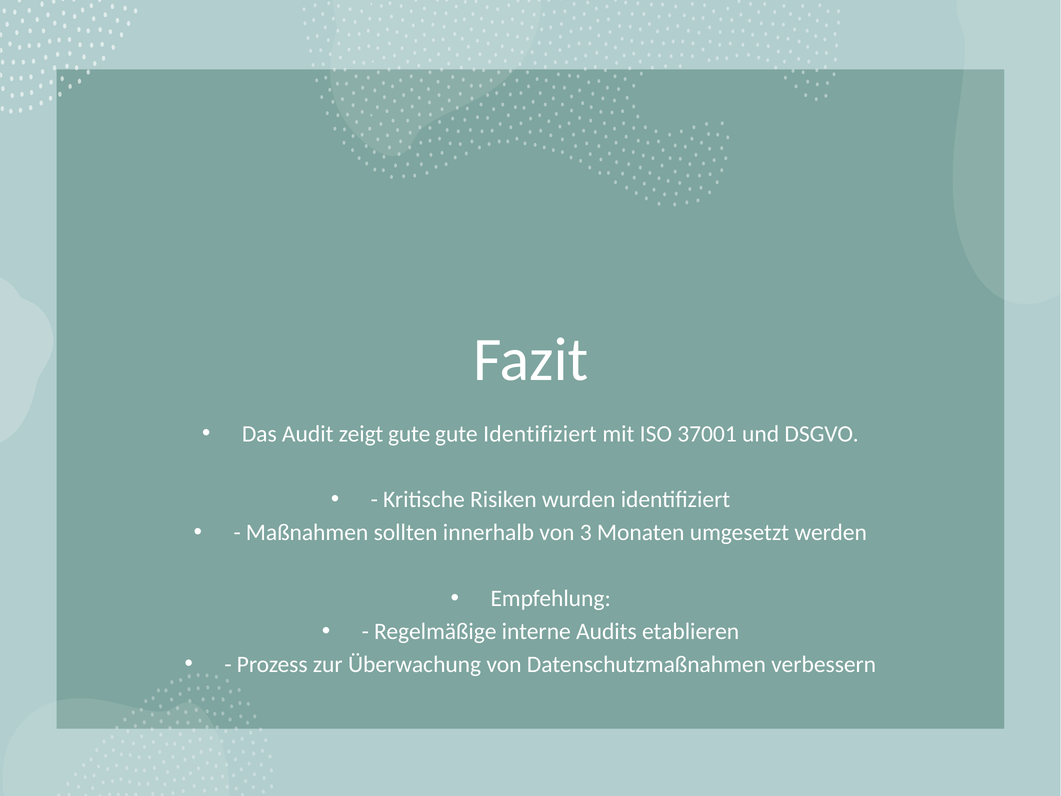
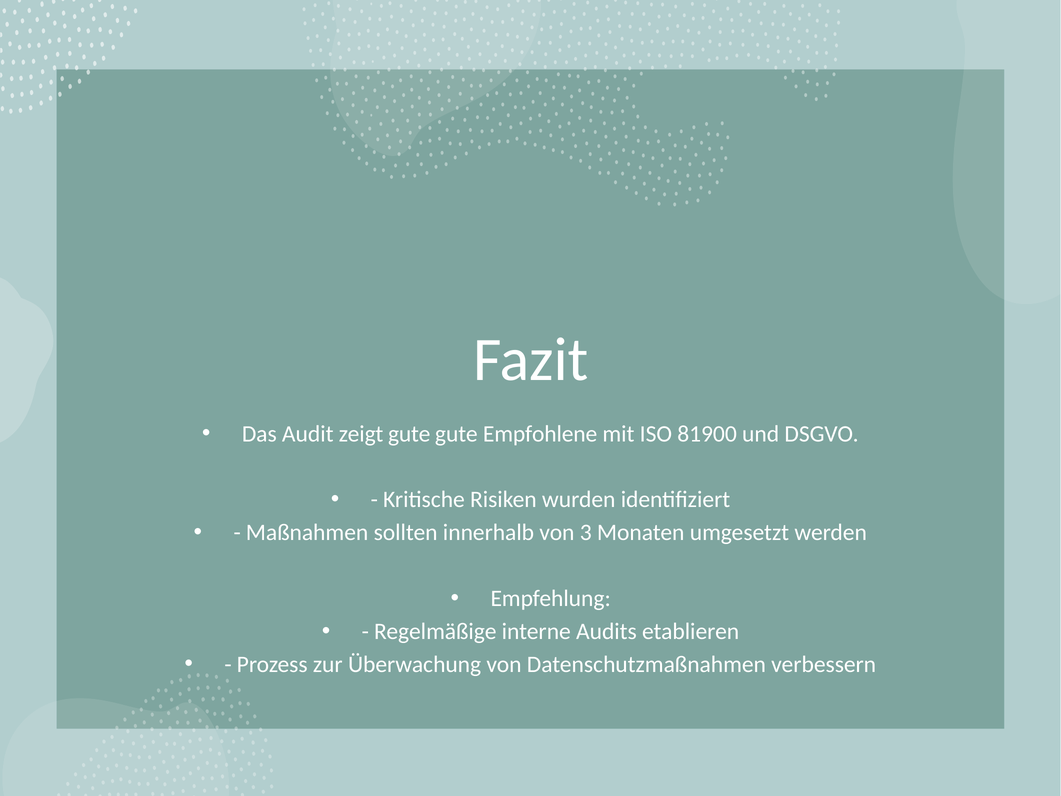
gute Identifiziert: Identifiziert -> Empfohlene
37001: 37001 -> 81900
